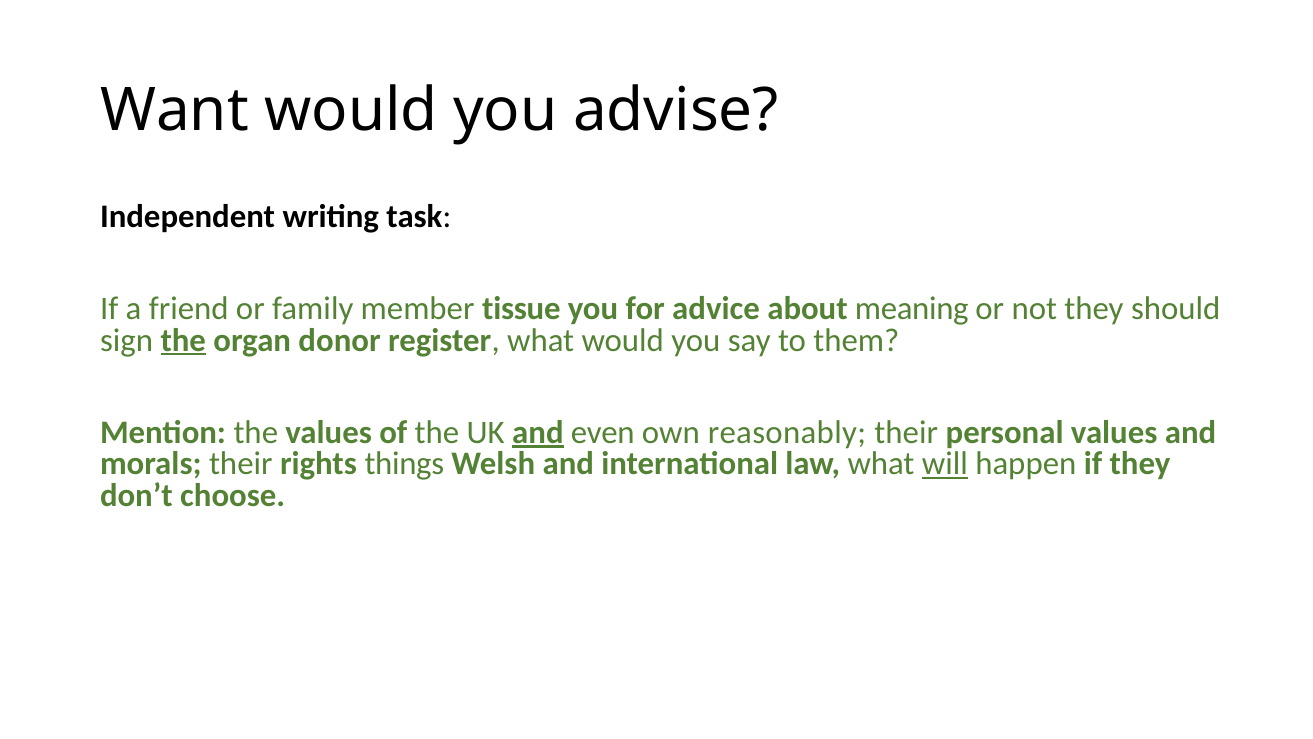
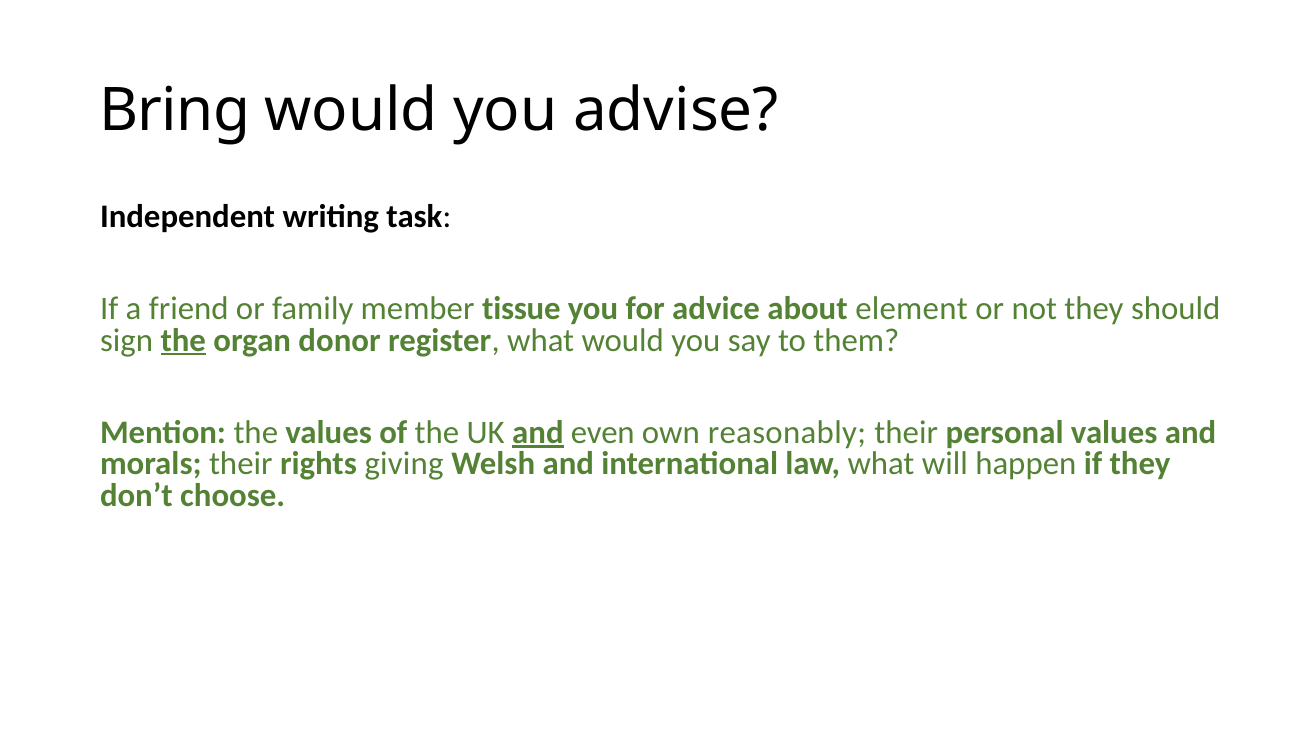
Want: Want -> Bring
meaning: meaning -> element
things: things -> giving
will underline: present -> none
